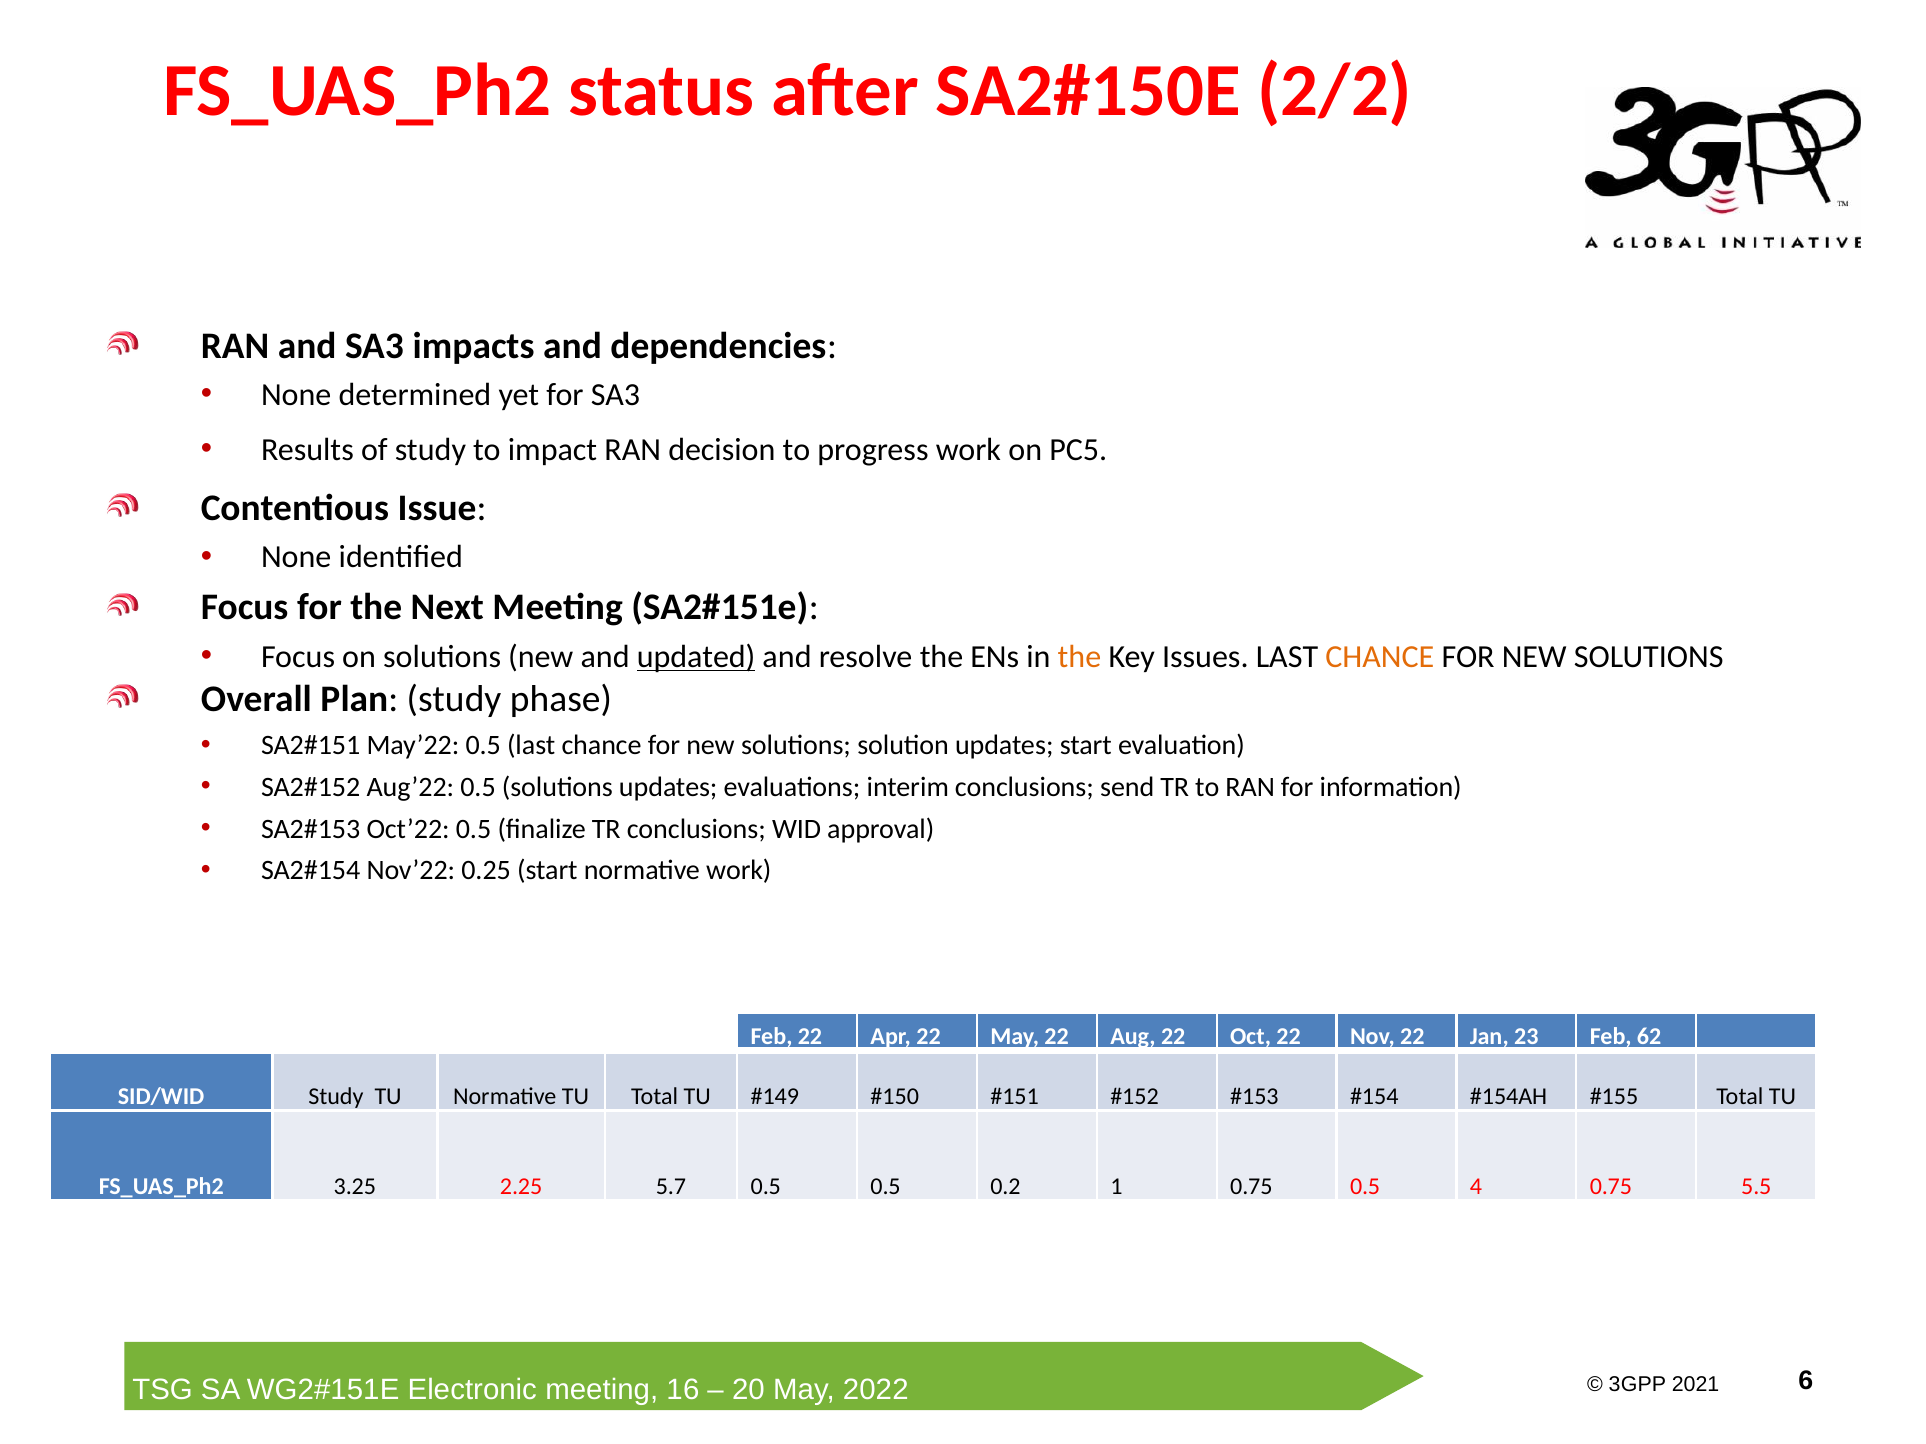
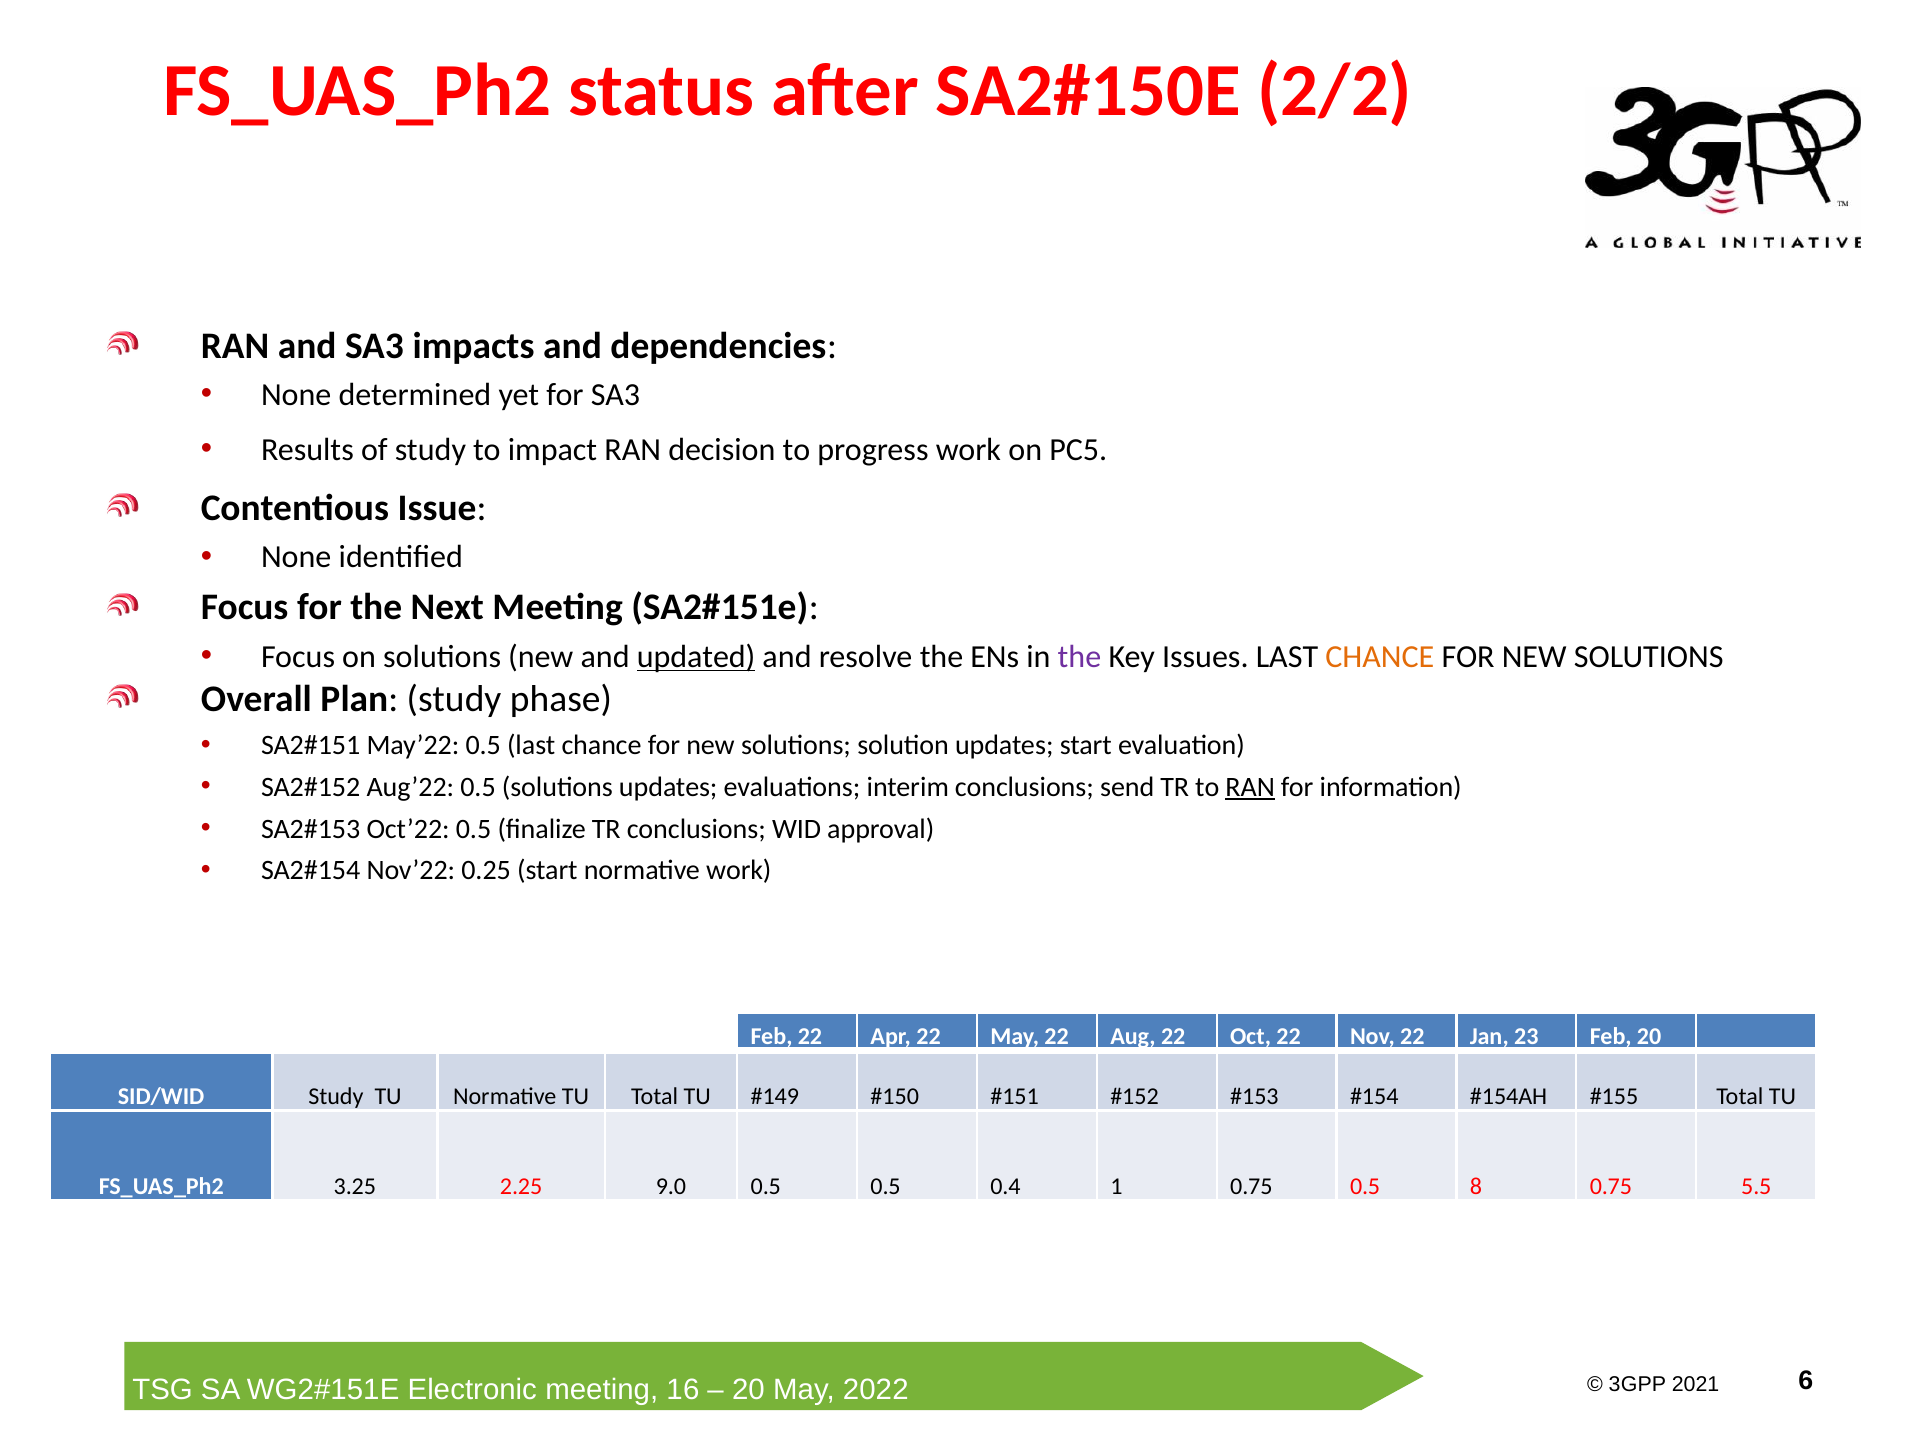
the at (1079, 657) colour: orange -> purple
RAN at (1250, 787) underline: none -> present
Feb 62: 62 -> 20
5.7: 5.7 -> 9.0
0.2: 0.2 -> 0.4
4: 4 -> 8
